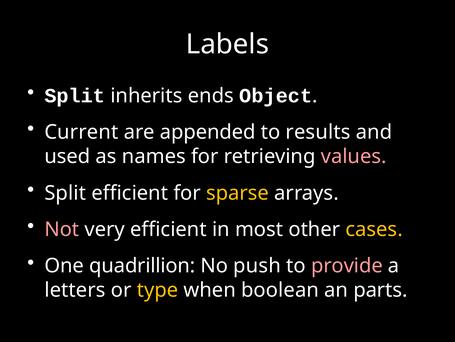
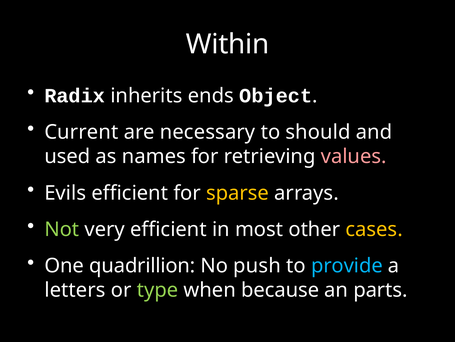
Labels: Labels -> Within
Split at (75, 95): Split -> Radix
appended: appended -> necessary
results: results -> should
Split at (65, 193): Split -> Evils
Not colour: pink -> light green
provide colour: pink -> light blue
type colour: yellow -> light green
boolean: boolean -> because
